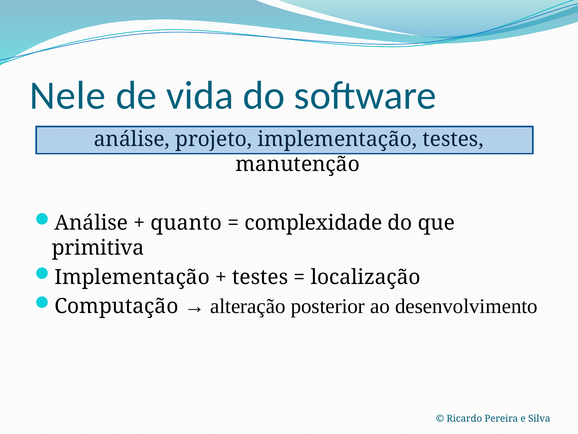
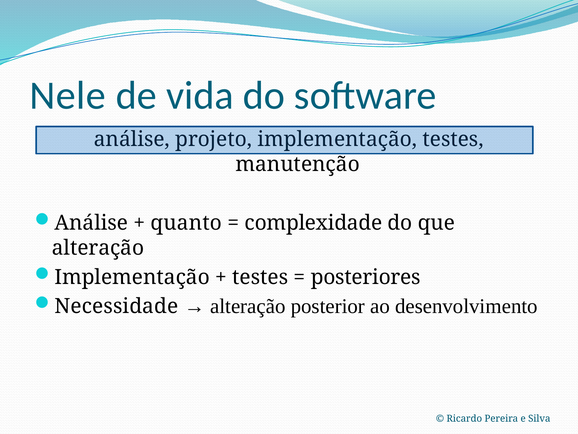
primitiva at (98, 248): primitiva -> alteração
localização: localização -> posteriores
Computação: Computação -> Necessidade
